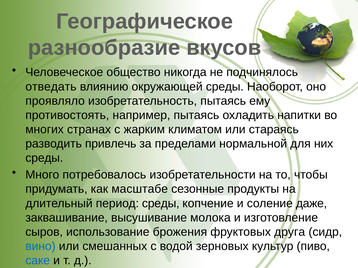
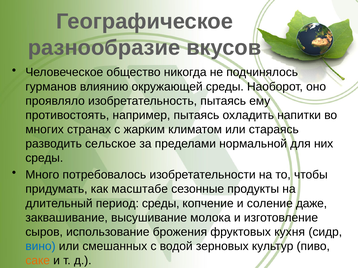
отведать: отведать -> гурманов
привлечь: привлечь -> сельское
друга: друга -> кухня
саке colour: blue -> orange
